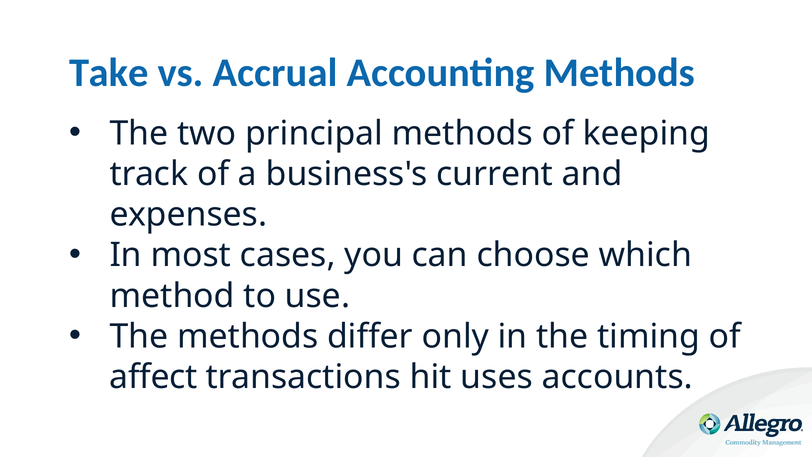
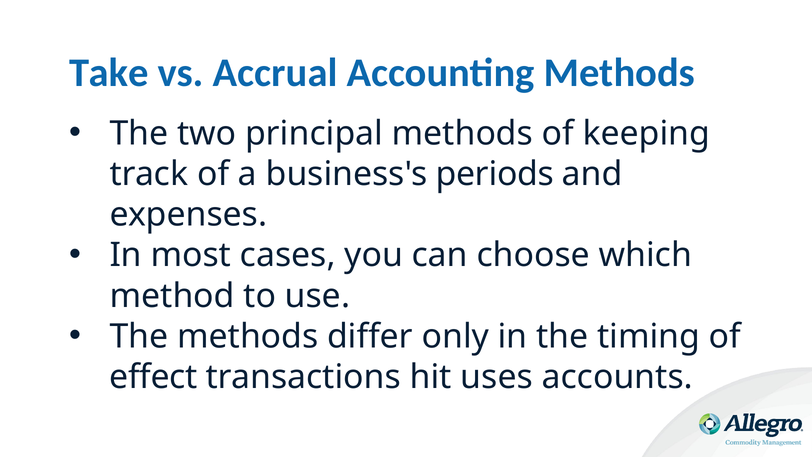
current: current -> periods
affect: affect -> effect
